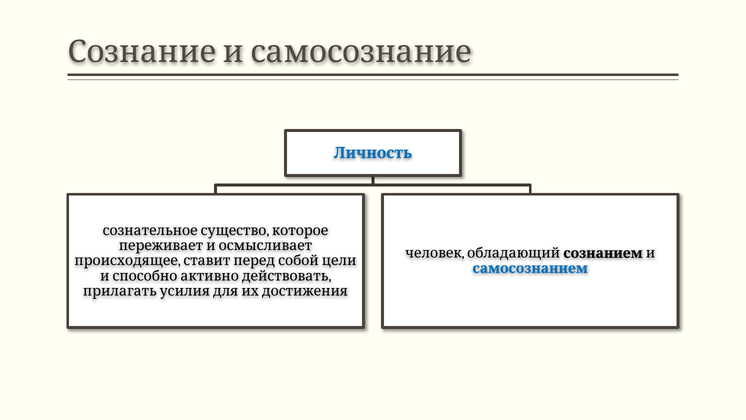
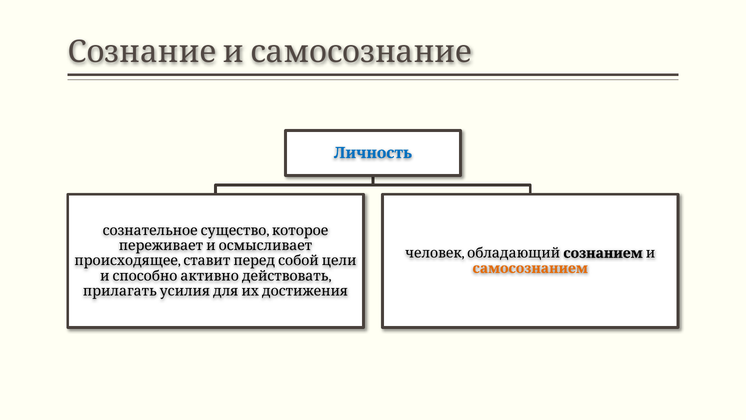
самосознанием colour: blue -> orange
